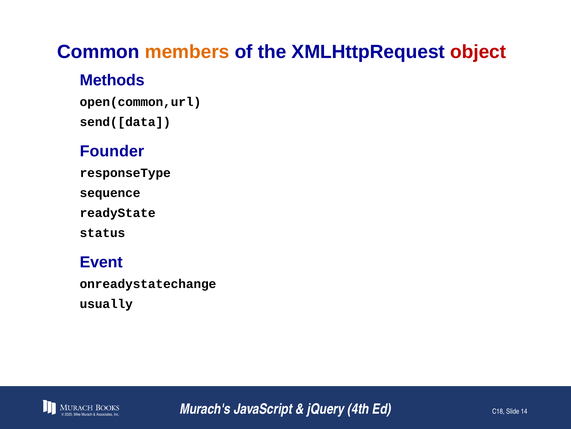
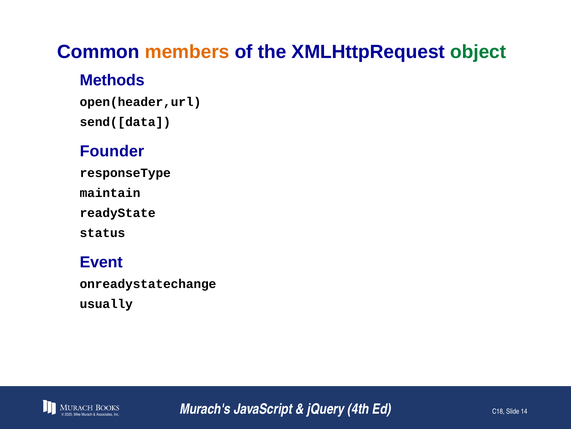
object colour: red -> green
open(common,url: open(common,url -> open(header,url
sequence: sequence -> maintain
